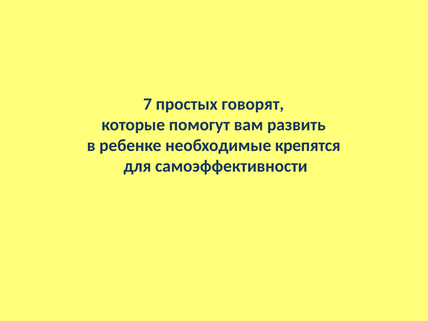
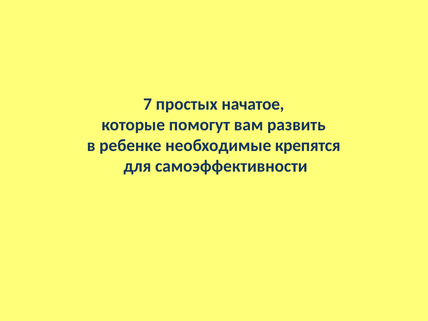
говорят: говорят -> начатое
